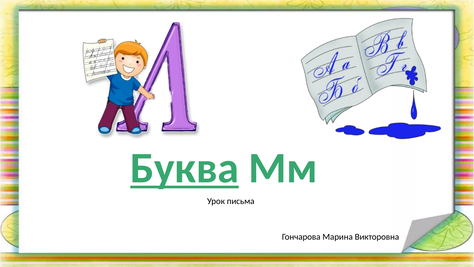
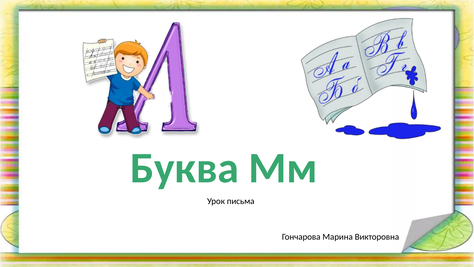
Буква underline: present -> none
